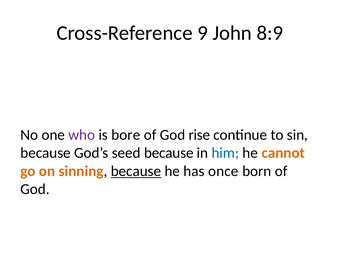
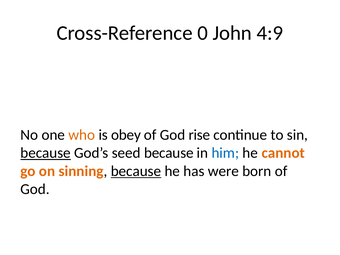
9: 9 -> 0
8:9: 8:9 -> 4:9
who colour: purple -> orange
bore: bore -> obey
because at (46, 153) underline: none -> present
once: once -> were
